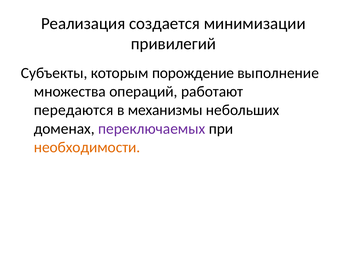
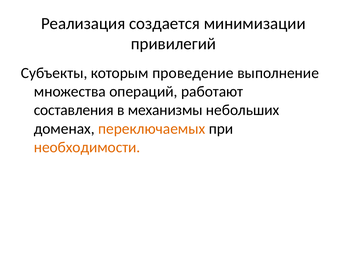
порождение: порождение -> проведение
передаются: передаются -> составления
переключаемых colour: purple -> orange
